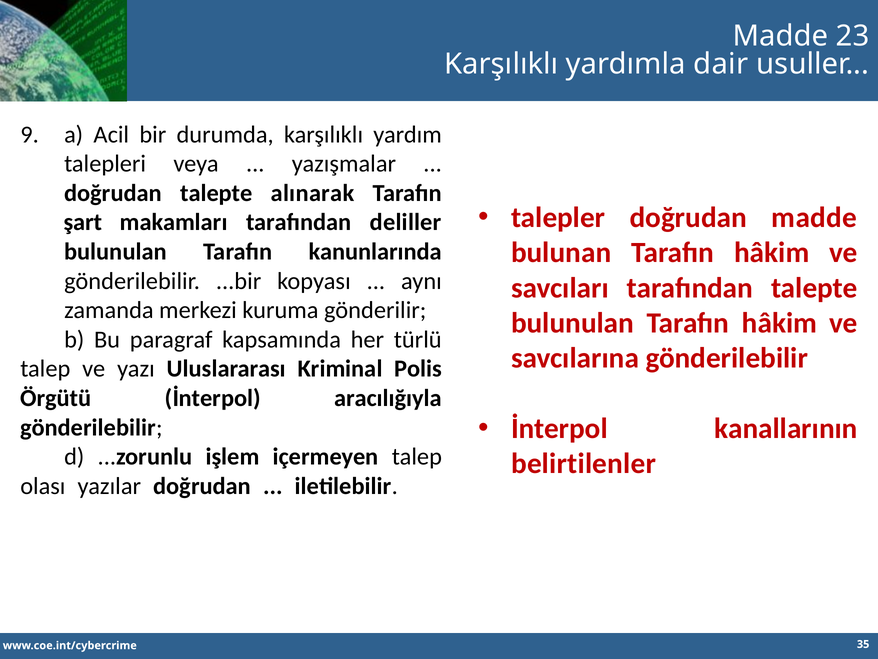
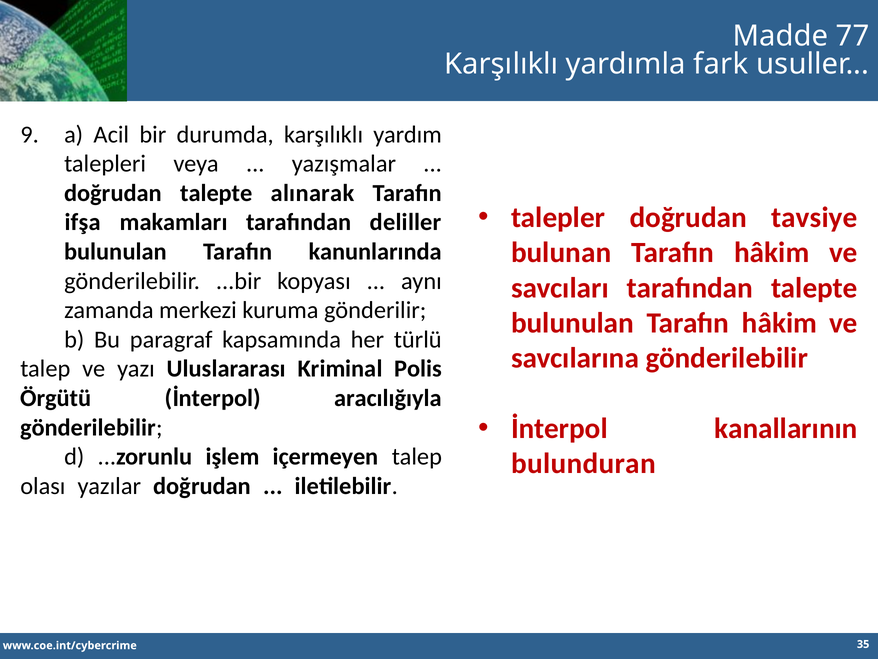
23: 23 -> 77
dair: dair -> fark
doğrudan madde: madde -> tavsiye
şart: şart -> ifşa
belirtilenler: belirtilenler -> bulunduran
